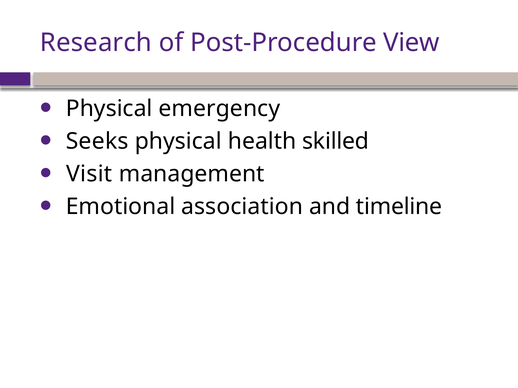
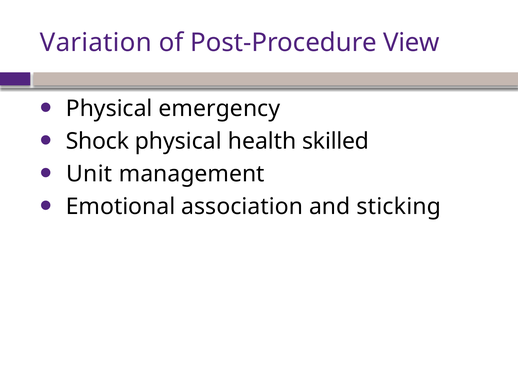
Research: Research -> Variation
Seeks: Seeks -> Shock
Visit: Visit -> Unit
timeline: timeline -> sticking
